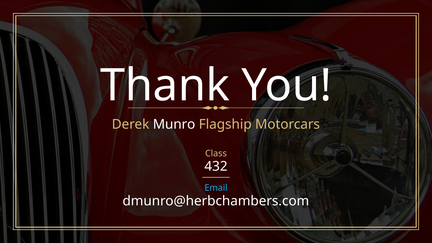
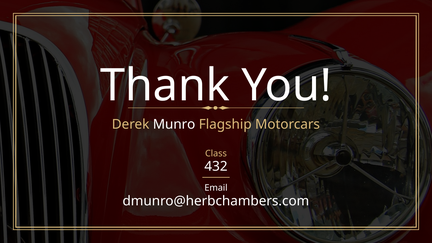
Email colour: light blue -> white
